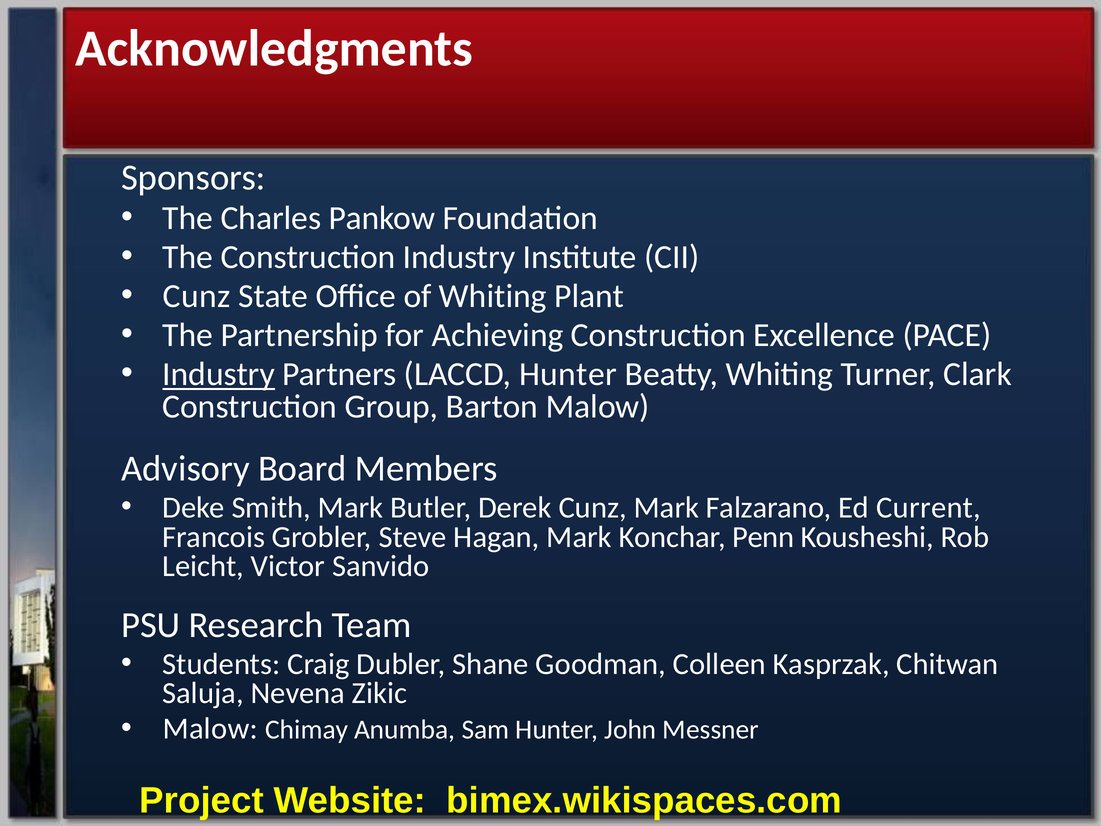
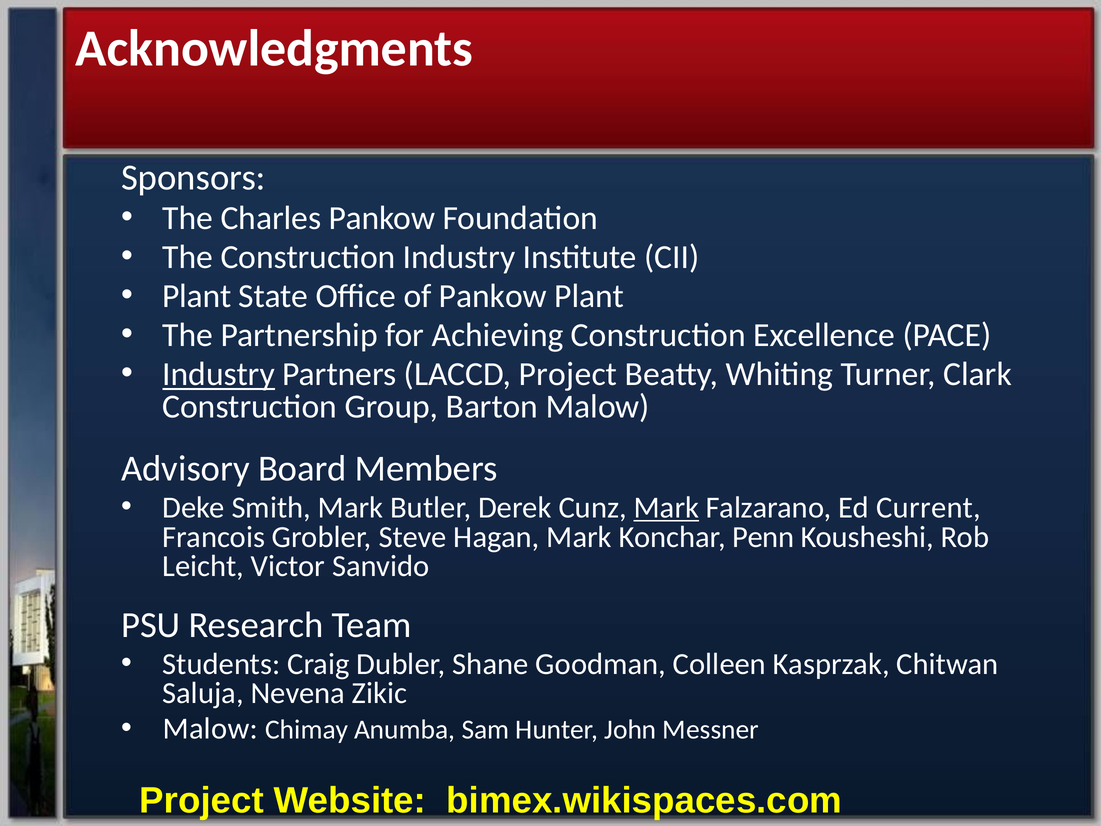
Cunz at (197, 296): Cunz -> Plant
of Whiting: Whiting -> Pankow
LACCD Hunter: Hunter -> Project
Mark at (666, 507) underline: none -> present
